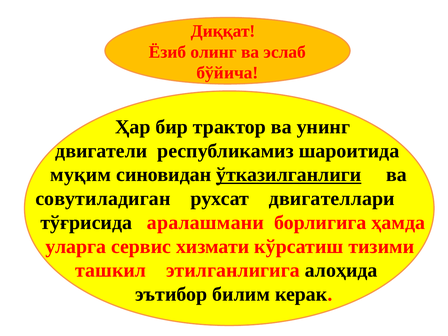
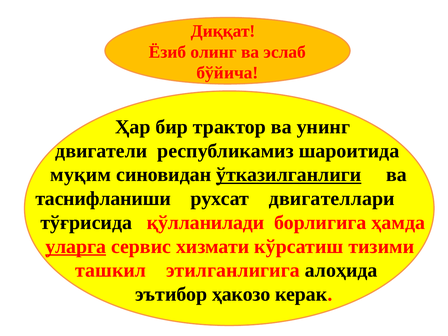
совутиладиган: совутиладиган -> таснифланиши
аралашмани: аралашмани -> қўлланилади
уларга underline: none -> present
билим: билим -> ҳакозо
